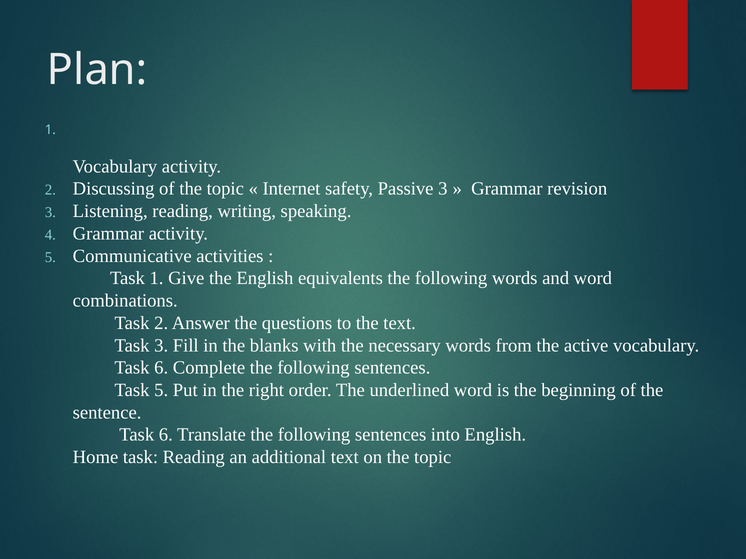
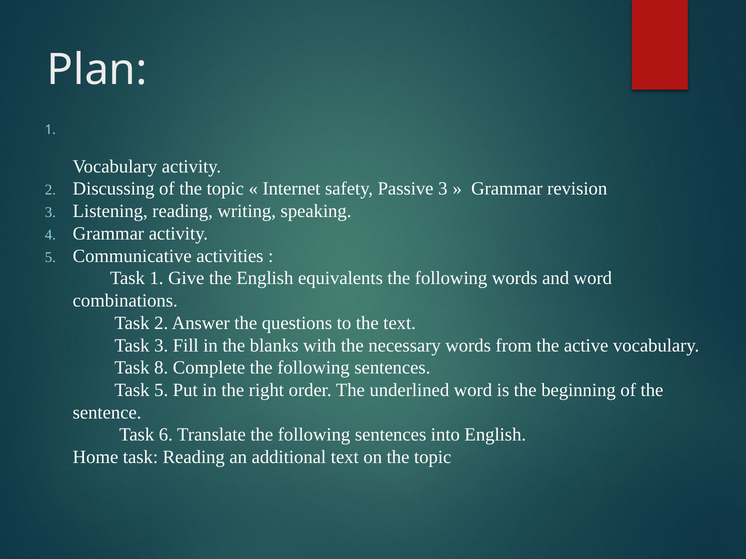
6 at (161, 368): 6 -> 8
